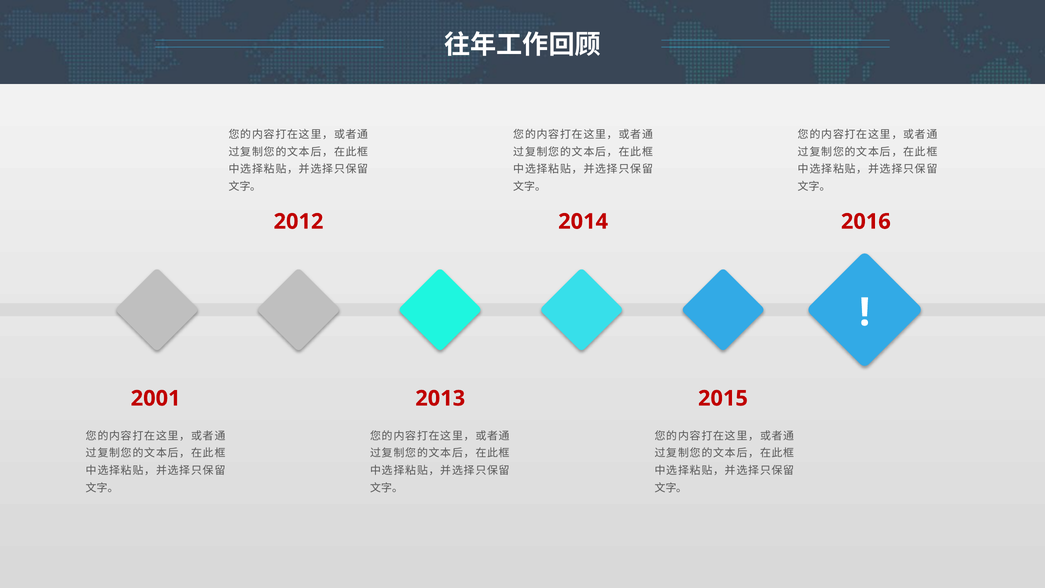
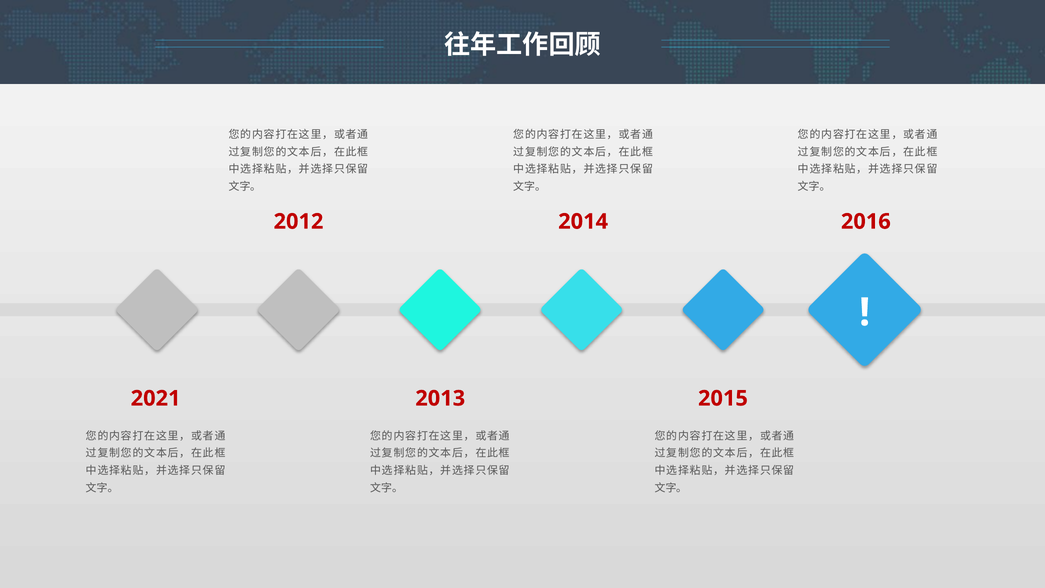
2001: 2001 -> 2021
